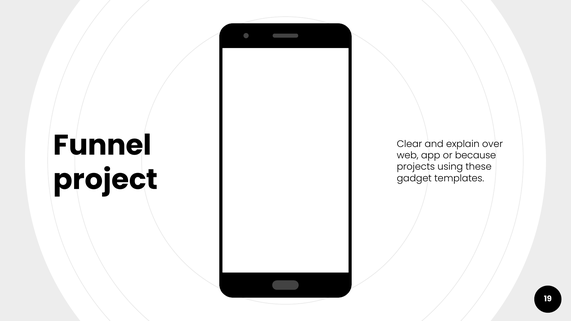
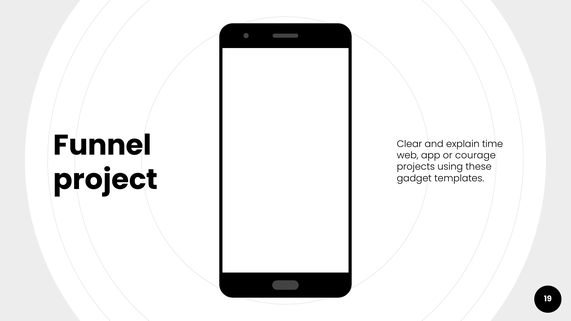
over: over -> time
because: because -> courage
